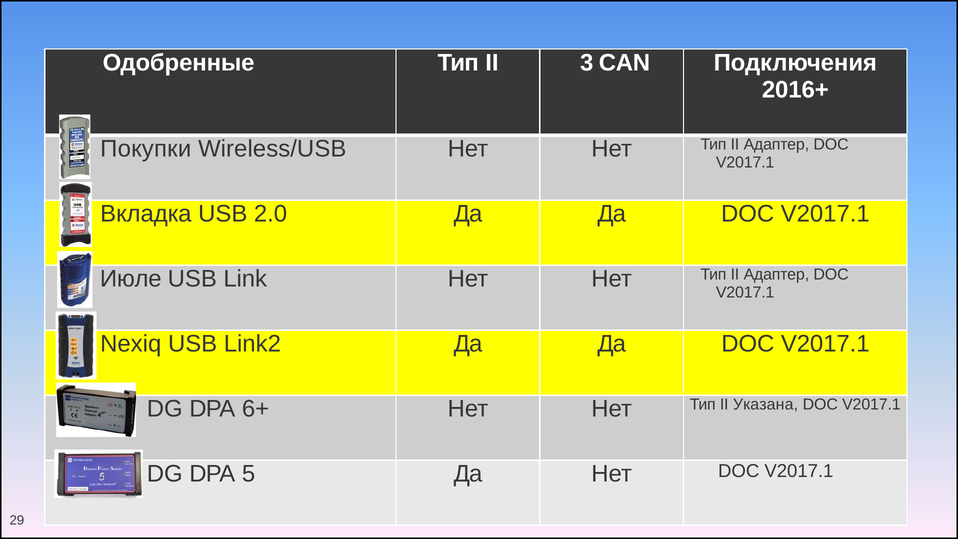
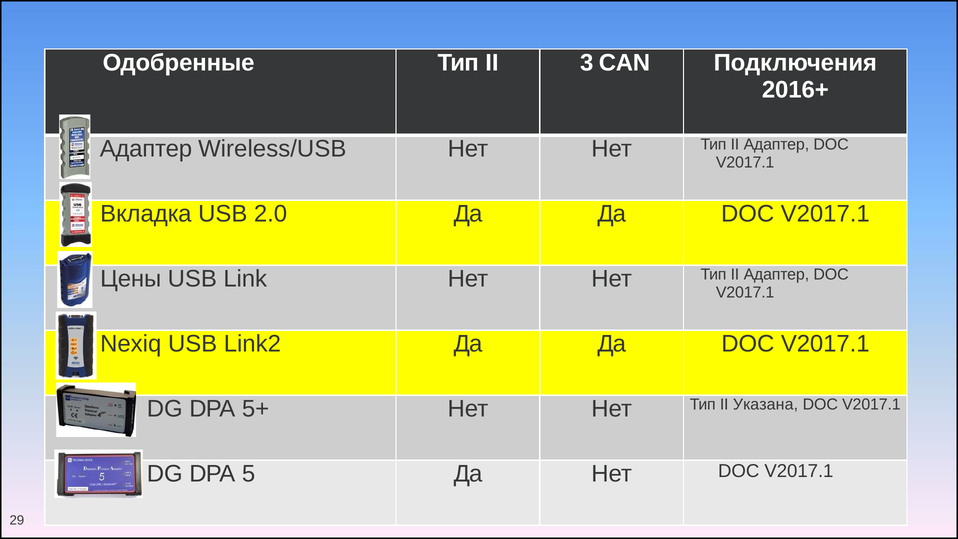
Покупки at (146, 149): Покупки -> Адаптер
Июле: Июле -> Цены
6+: 6+ -> 5+
